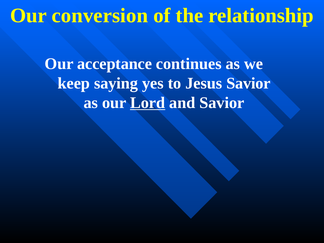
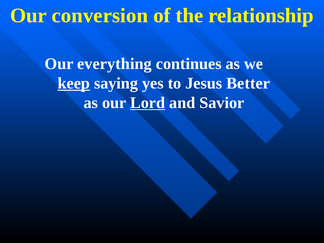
acceptance: acceptance -> everything
keep underline: none -> present
Jesus Savior: Savior -> Better
